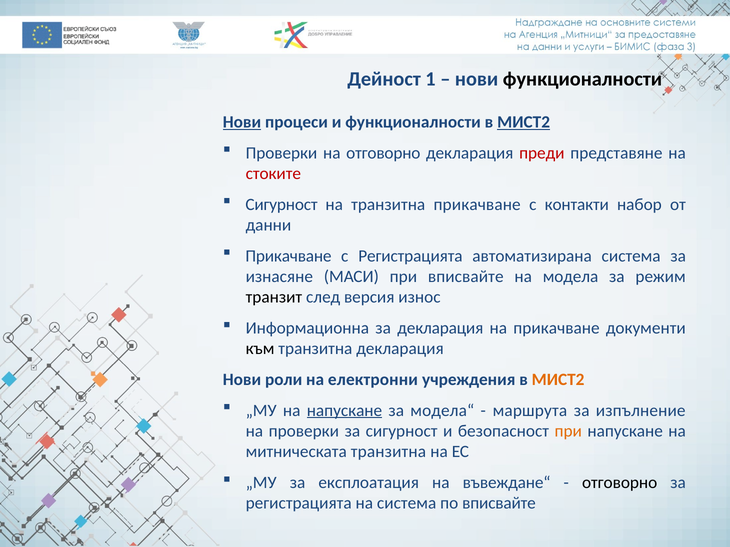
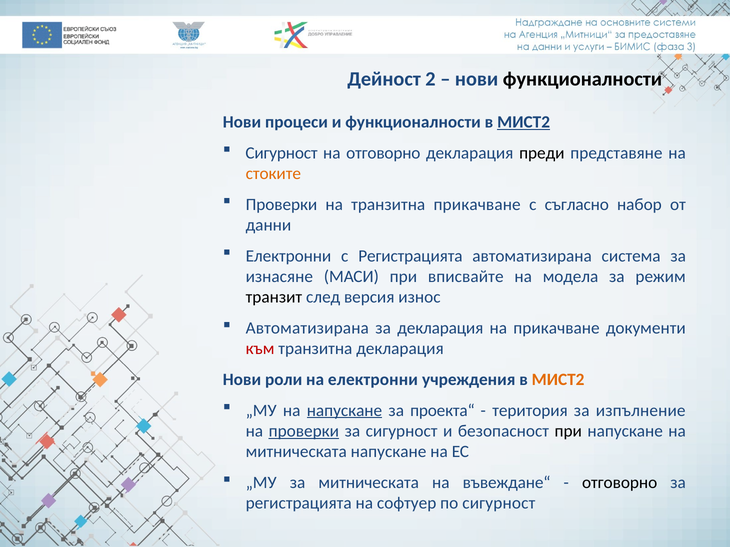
1: 1 -> 2
Нови at (242, 122) underline: present -> none
Проверки at (281, 153): Проверки -> Сигурност
преди colour: red -> black
стоките colour: red -> orange
Сигурност at (282, 205): Сигурност -> Проверки
контакти: контакти -> съгласно
Прикачване at (288, 256): Прикачване -> Електронни
Информационна at (307, 328): Информационна -> Автоматизирана
към colour: black -> red
модела“: модела“ -> проекта“
маршрута: маршрута -> територия
проверки at (304, 431) underline: none -> present
при at (568, 431) colour: orange -> black
митническата транзитна: транзитна -> напускане
за експлоатация: експлоатация -> митническата
на система: система -> софтуер
по вписвайте: вписвайте -> сигурност
